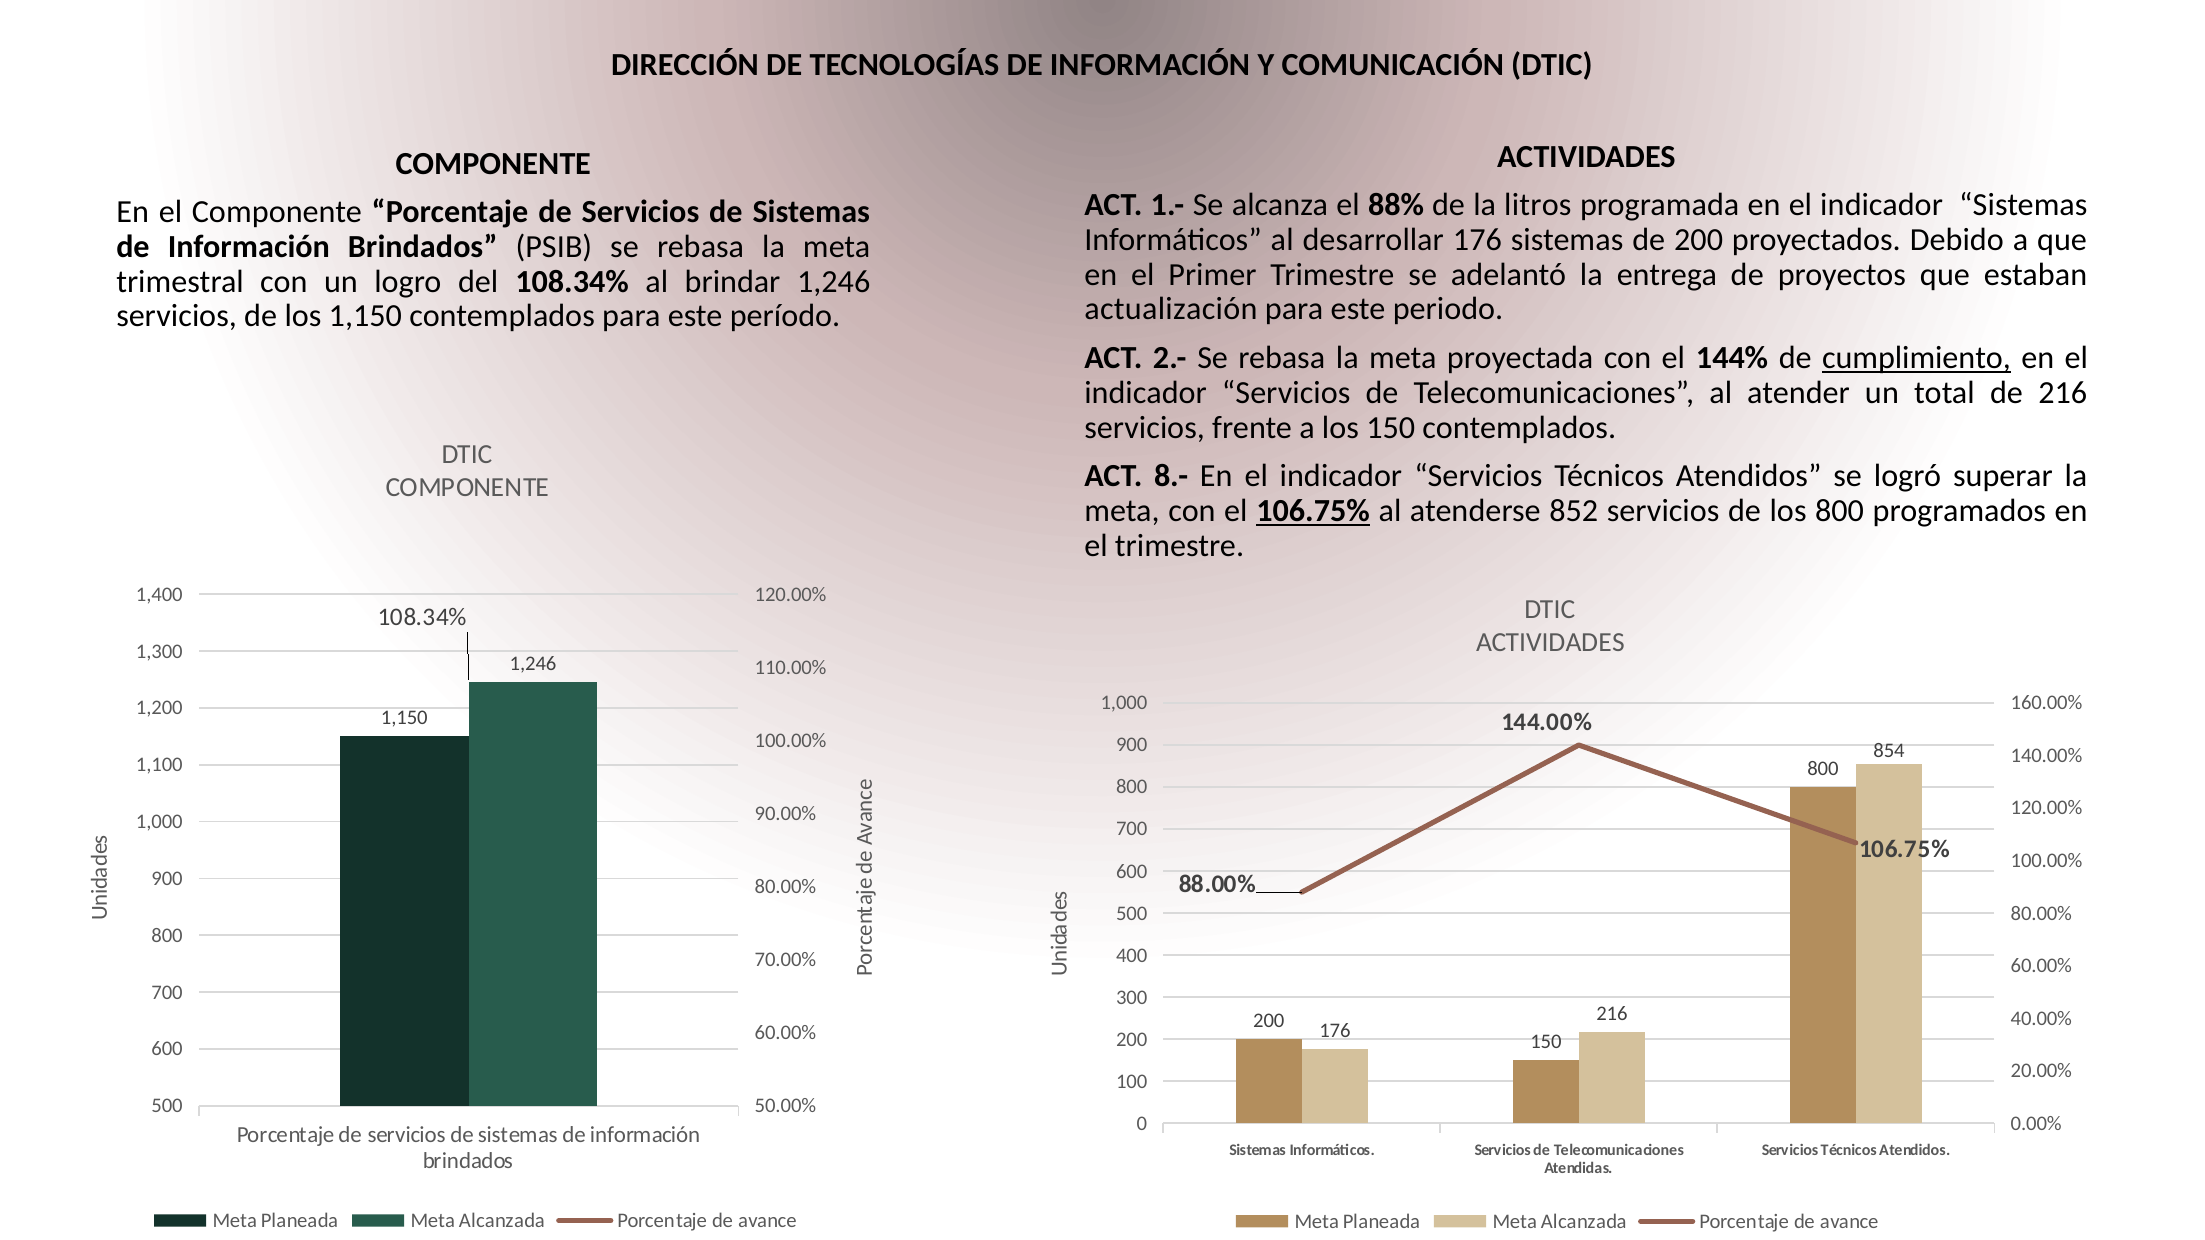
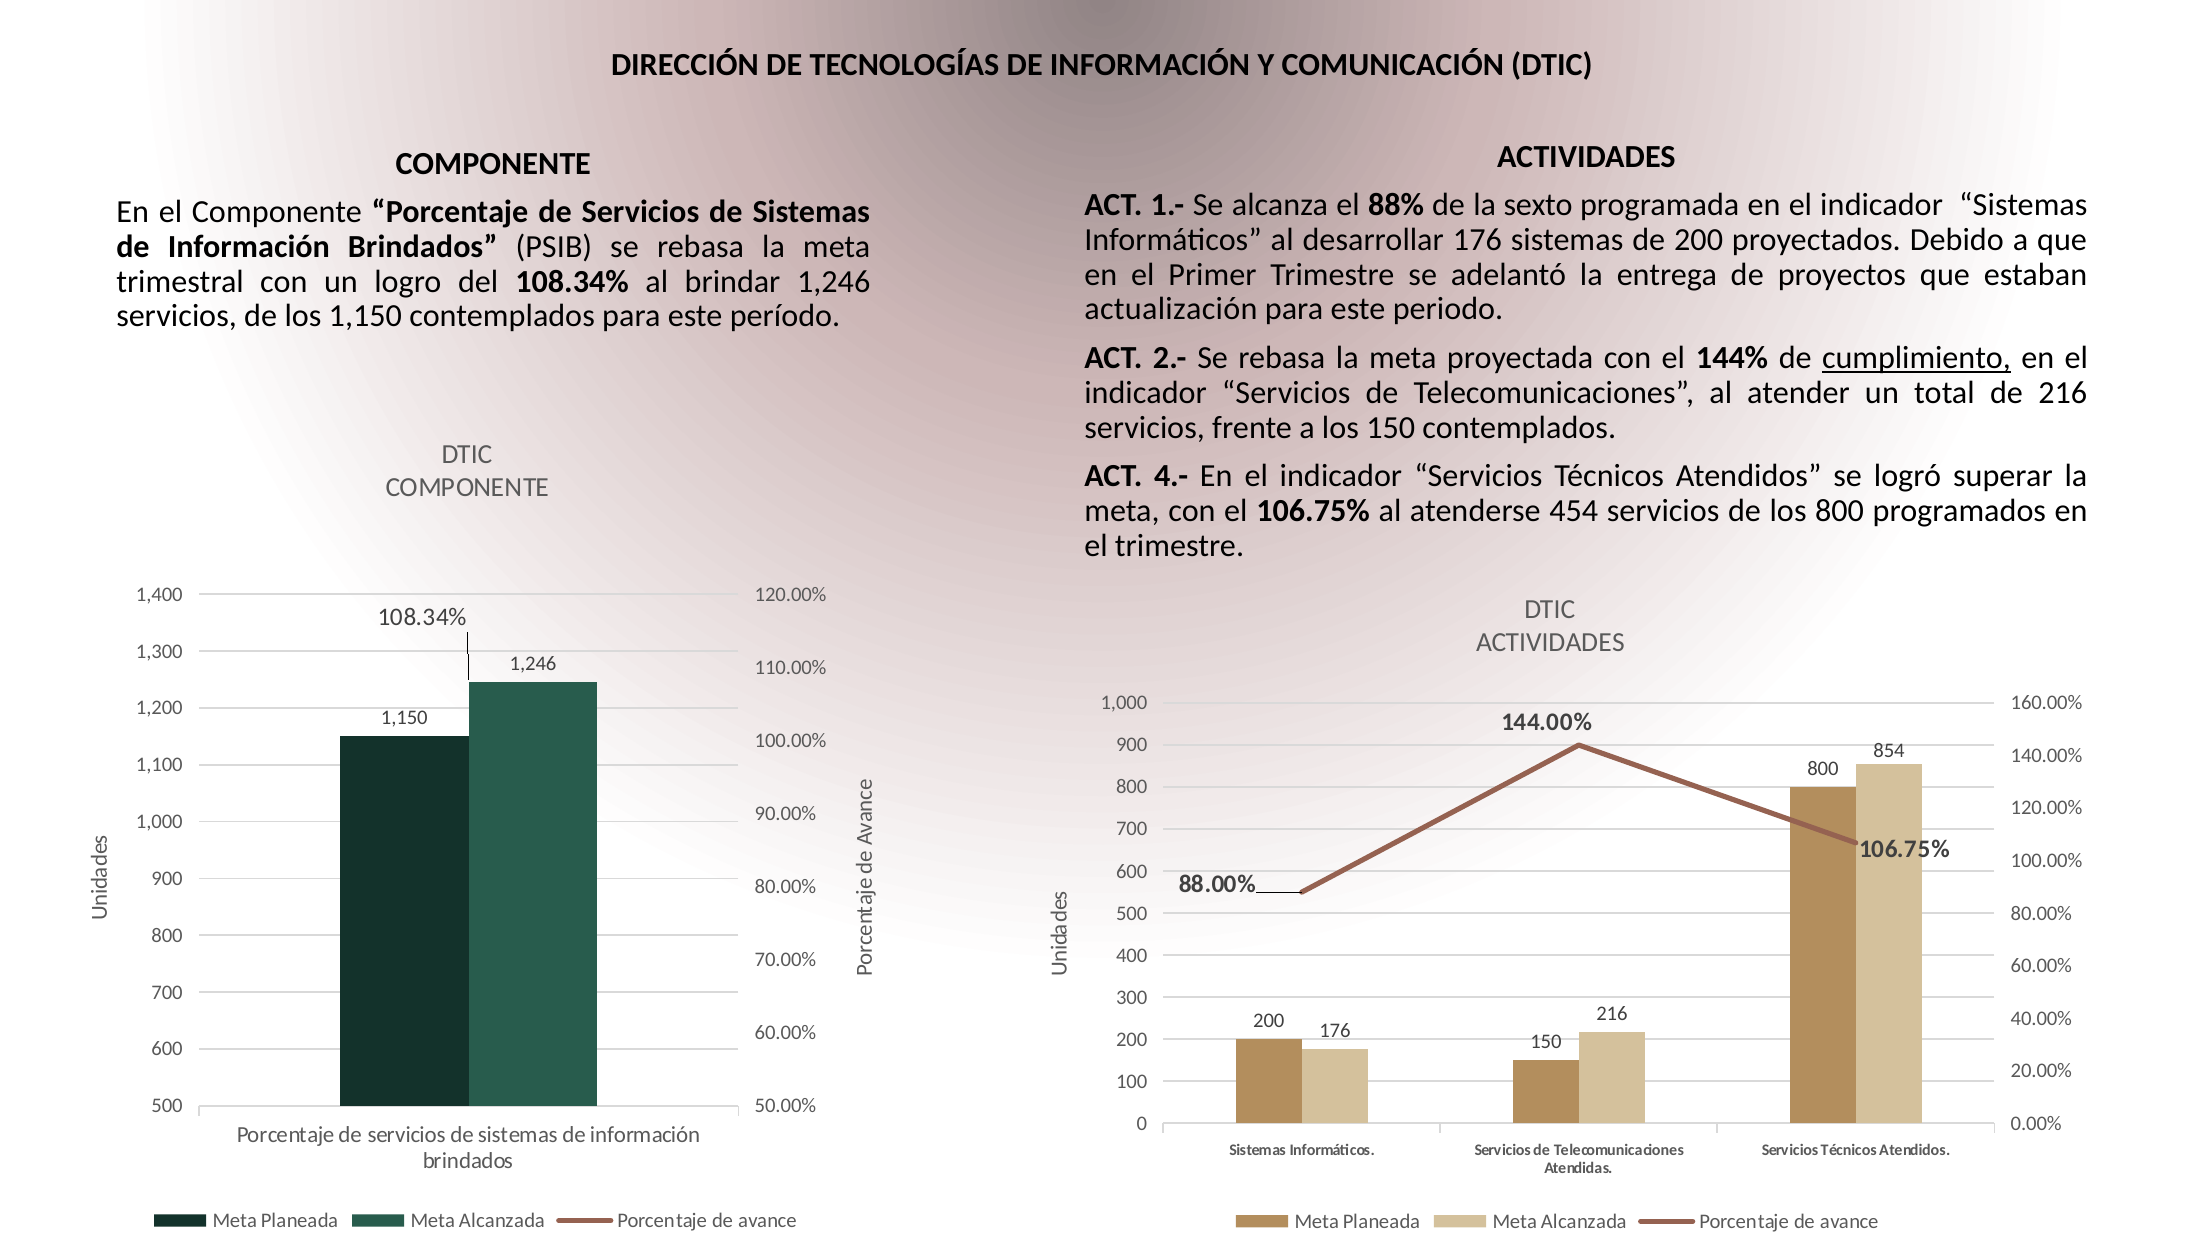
litros: litros -> sexto
8.-: 8.- -> 4.-
106.75% at (1313, 511) underline: present -> none
852: 852 -> 454
